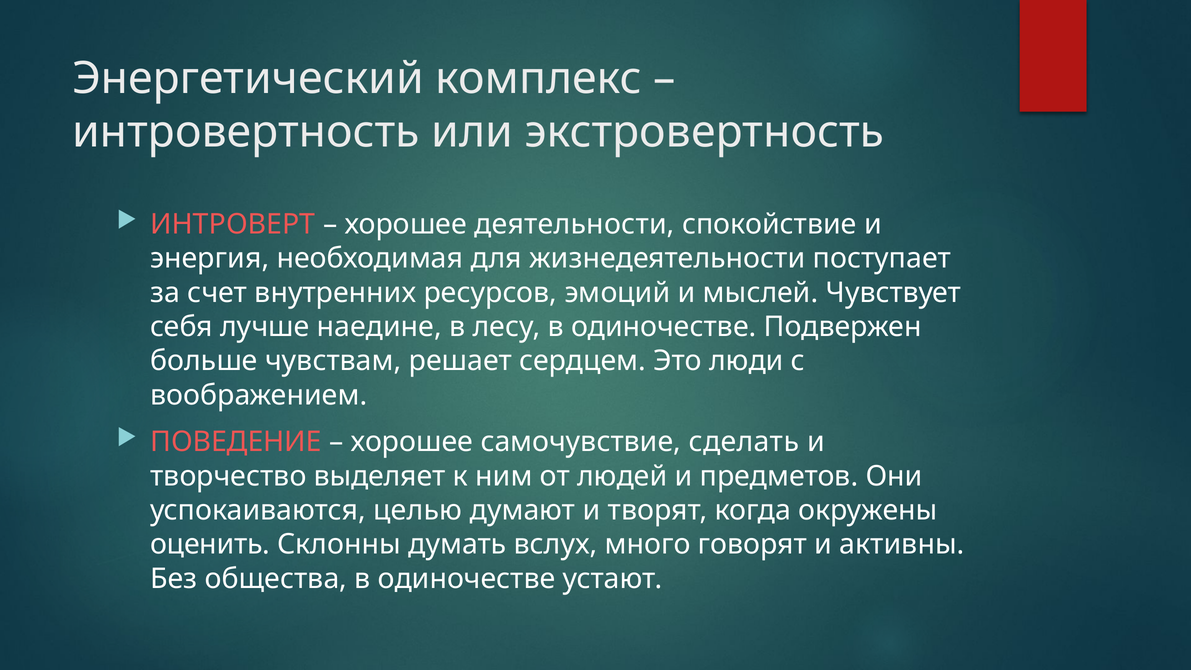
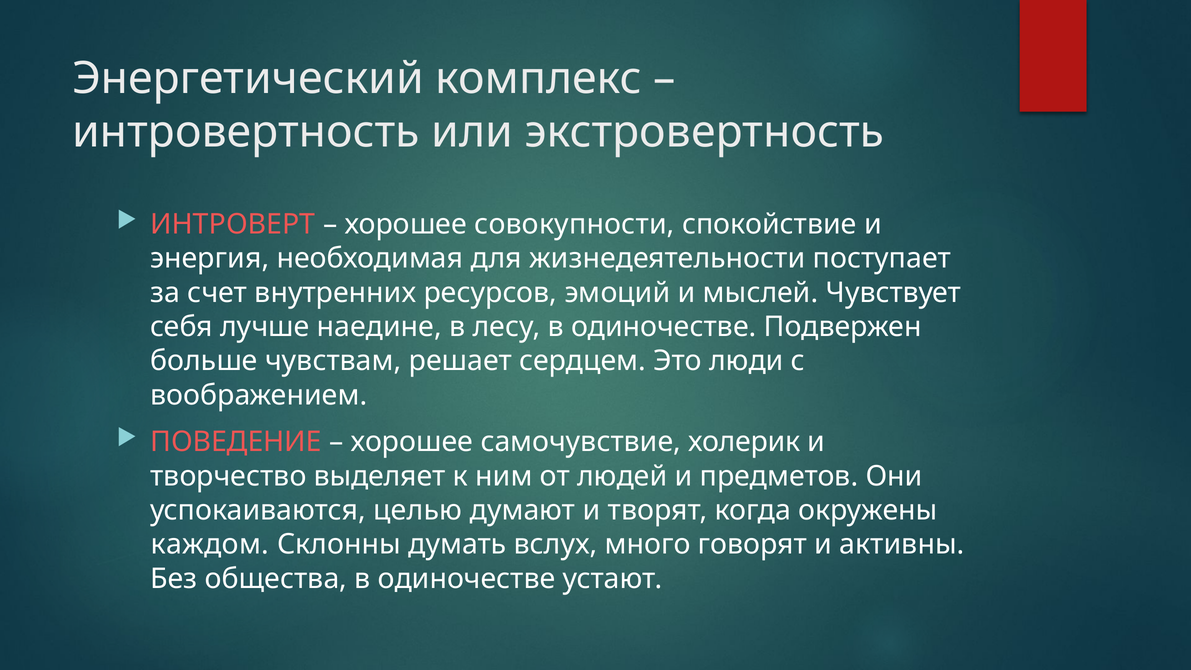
деятельности: деятельности -> совокупности
сделать: сделать -> холерик
оценить: оценить -> каждом
